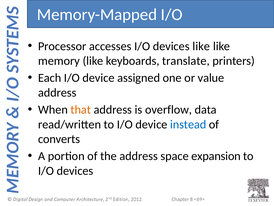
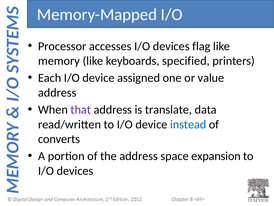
devices like: like -> flag
translate: translate -> specified
that colour: orange -> purple
overflow: overflow -> translate
